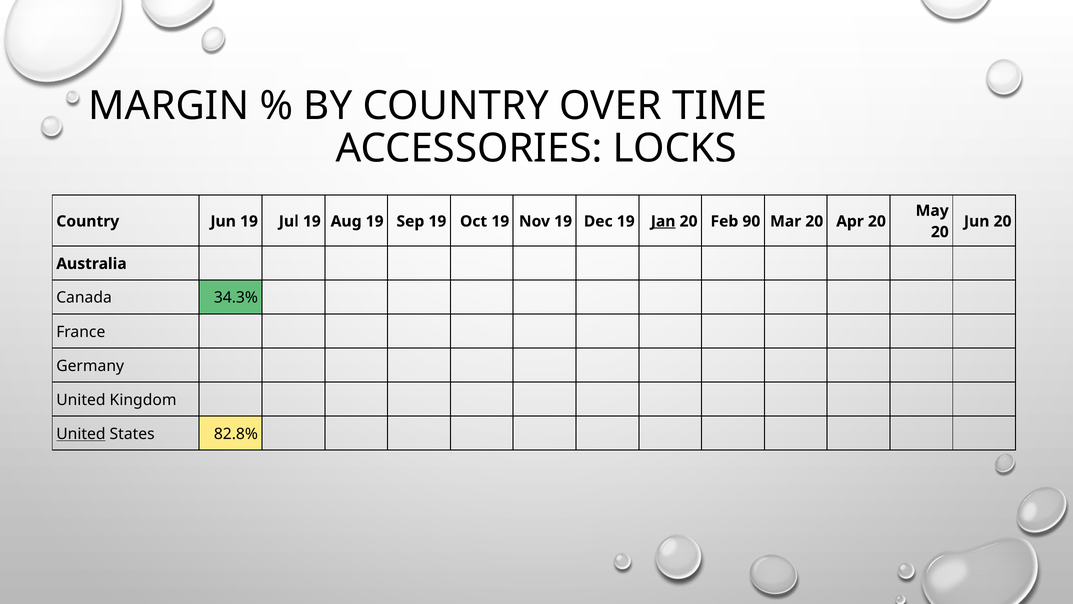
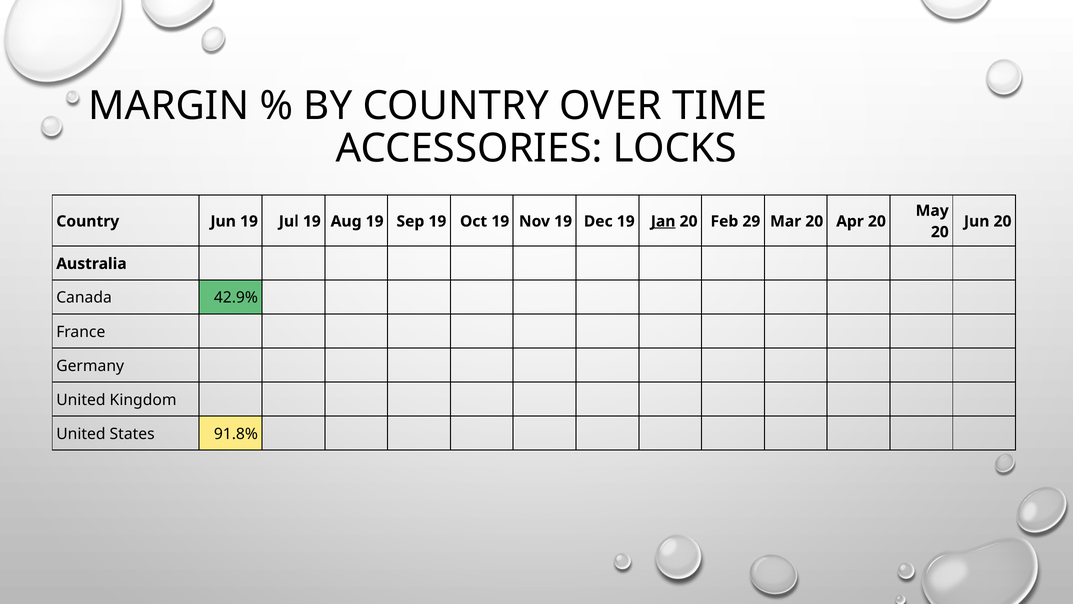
90: 90 -> 29
34.3%: 34.3% -> 42.9%
United at (81, 434) underline: present -> none
82.8%: 82.8% -> 91.8%
